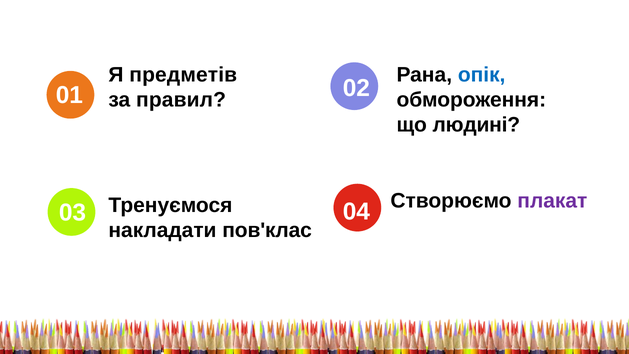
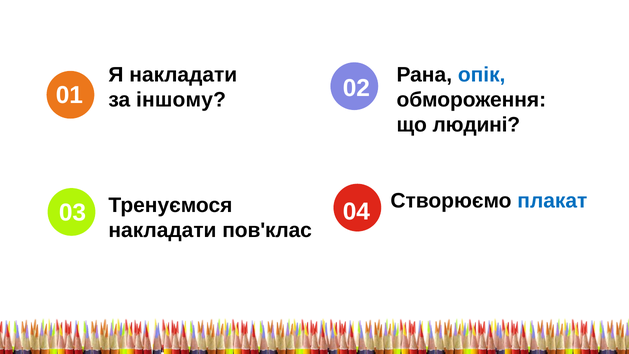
Я предметів: предметів -> накладати
правил: правил -> іншому
плакат colour: purple -> blue
